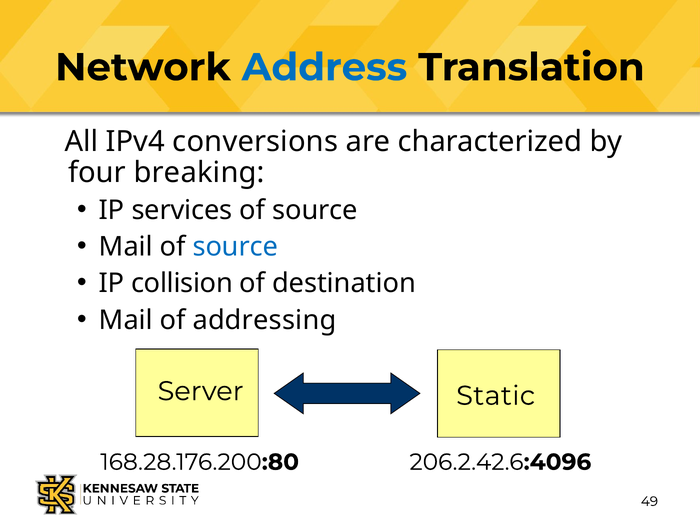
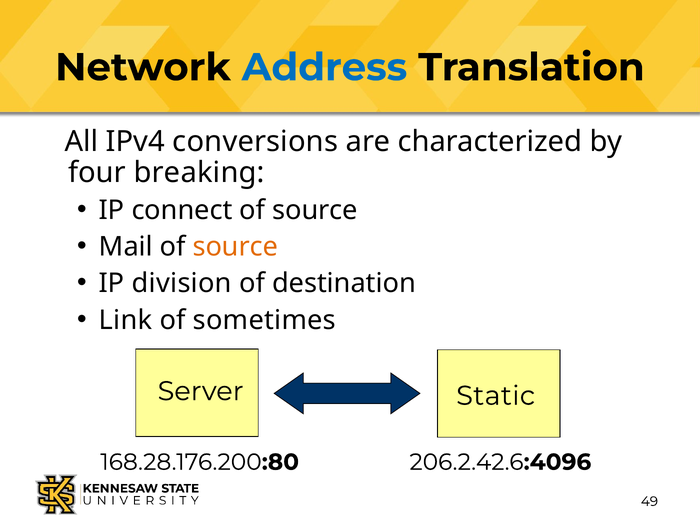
services: services -> connect
source at (235, 247) colour: blue -> orange
collision: collision -> division
Mail at (126, 320): Mail -> Link
addressing: addressing -> sometimes
